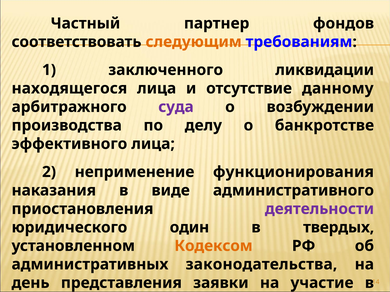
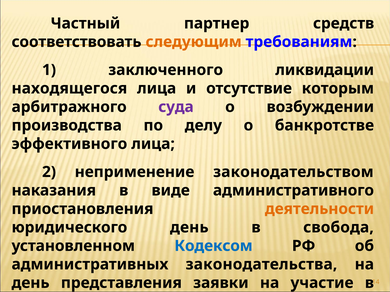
фондов: фондов -> средств
данному: данному -> которым
функционирования: функционирования -> законодательством
деятельности colour: purple -> orange
юридического один: один -> день
твердых: твердых -> свобода
Кодексом colour: orange -> blue
